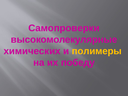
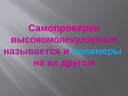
химических: химических -> называется
полимеры colour: yellow -> light blue
победу: победу -> другом
